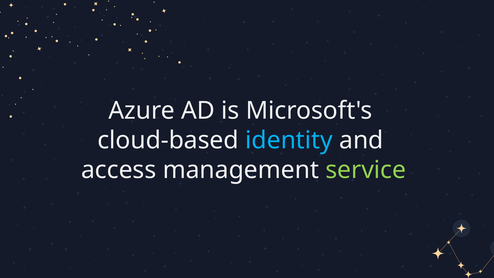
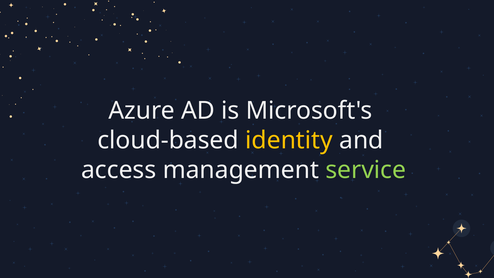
identity colour: light blue -> yellow
